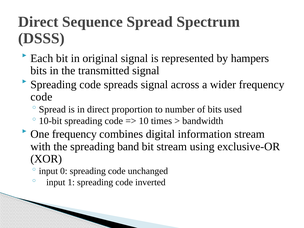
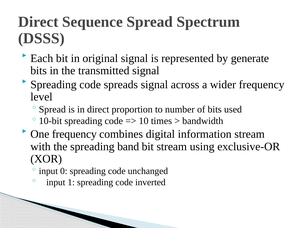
hampers: hampers -> generate
code at (41, 97): code -> level
